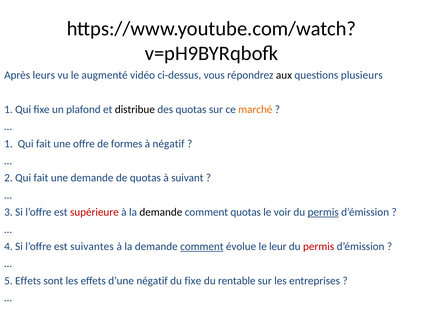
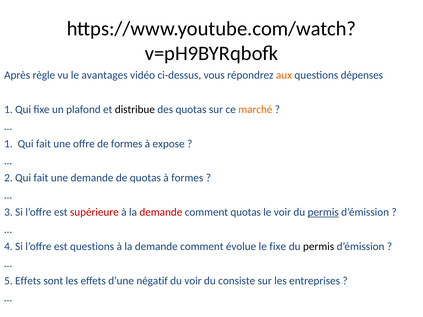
leurs: leurs -> règle
augmenté: augmenté -> avantages
aux colour: black -> orange
plusieurs: plusieurs -> dépenses
à négatif: négatif -> expose
à suivant: suivant -> formes
demande at (161, 212) colour: black -> red
est suivantes: suivantes -> questions
comment at (202, 247) underline: present -> none
le leur: leur -> fixe
permis at (319, 247) colour: red -> black
du fixe: fixe -> voir
rentable: rentable -> consiste
